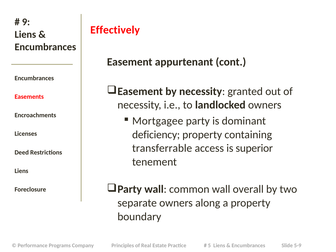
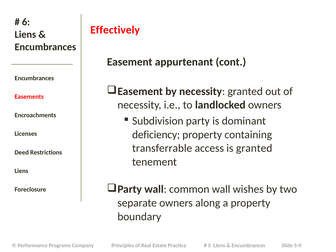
9: 9 -> 6
Mortgagee: Mortgagee -> Subdivision
is superior: superior -> granted
overall: overall -> wishes
